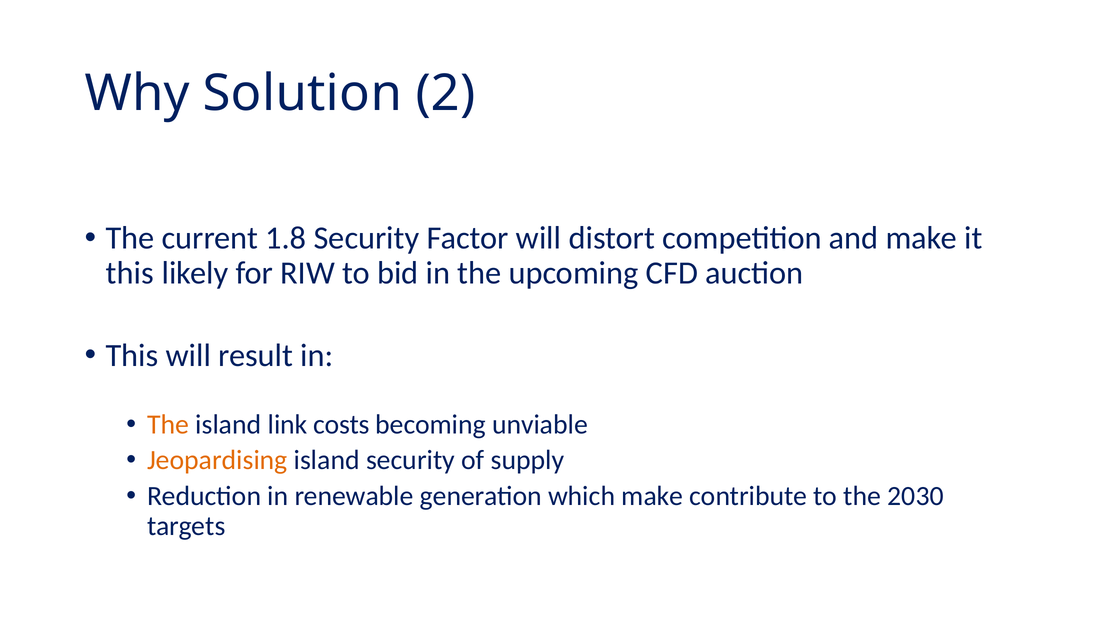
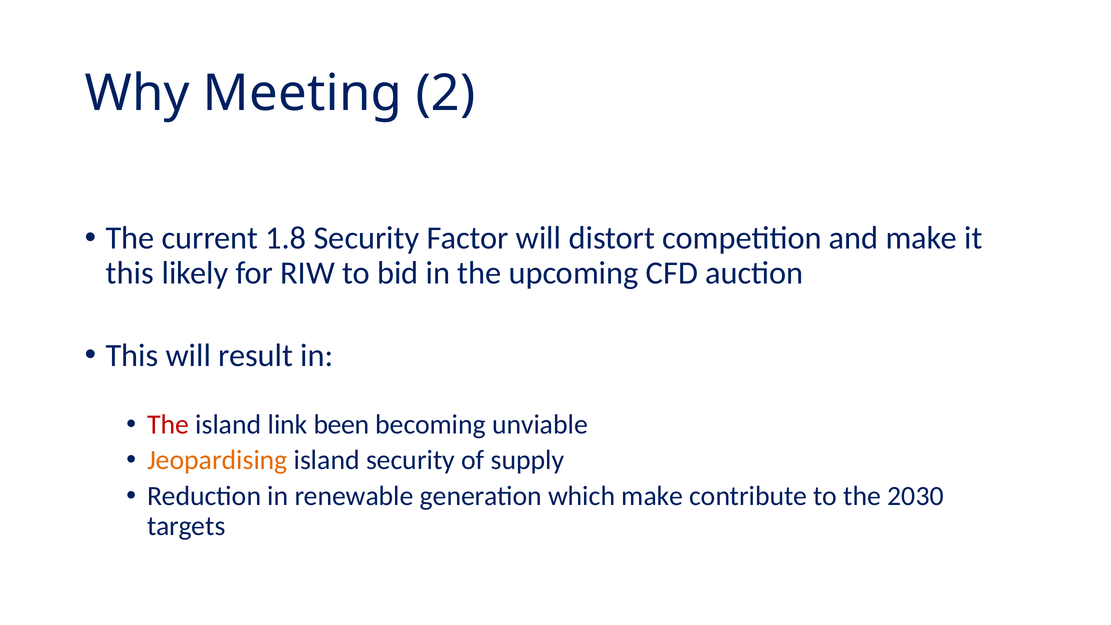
Solution: Solution -> Meeting
The at (168, 424) colour: orange -> red
costs: costs -> been
